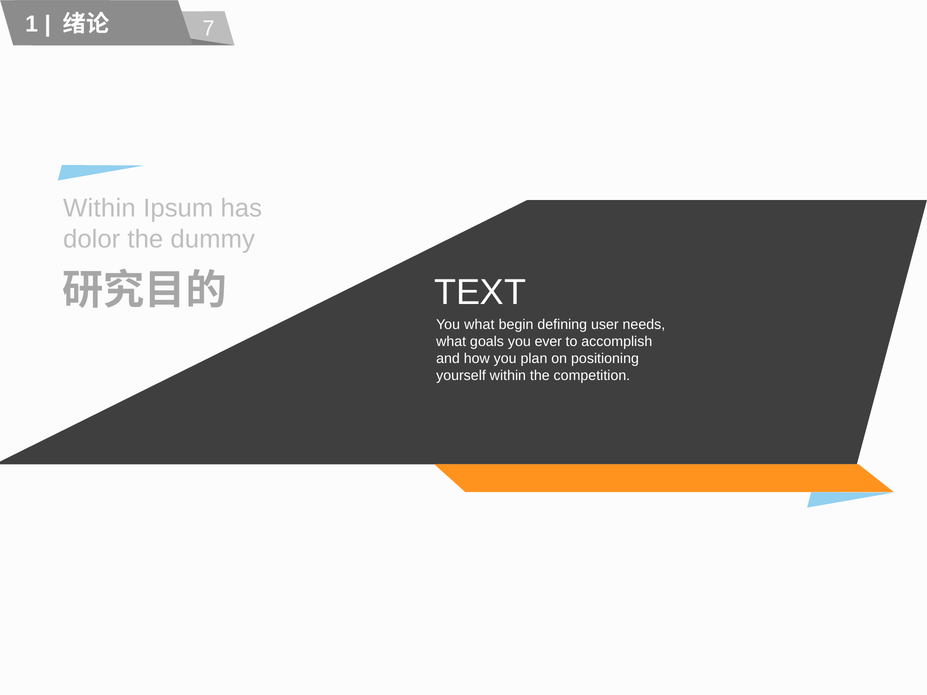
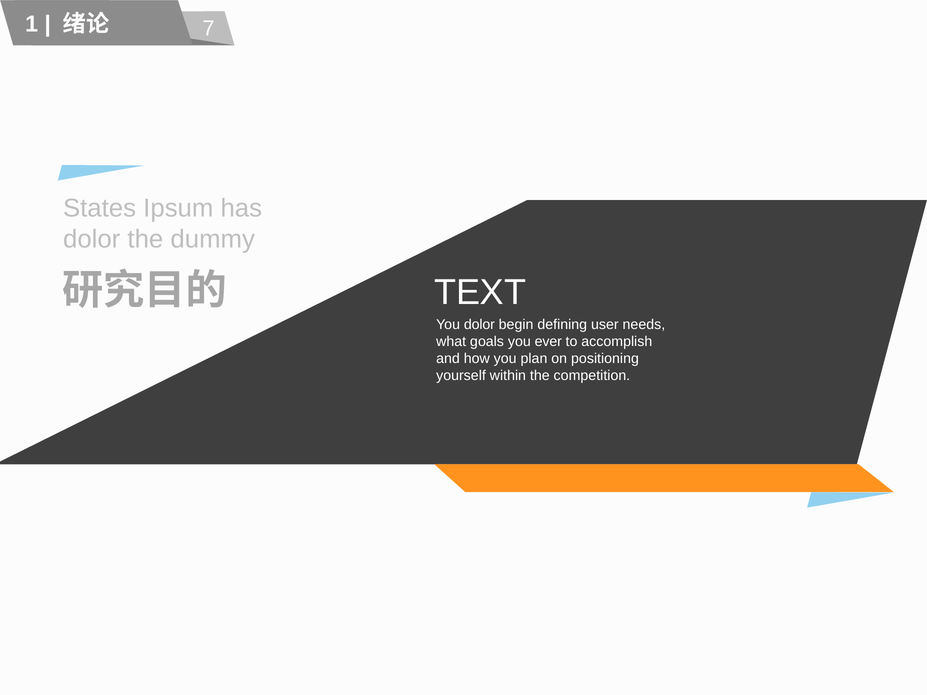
Within at (99, 208): Within -> States
You what: what -> dolor
